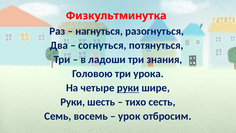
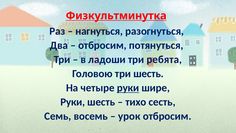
Физкультминутка underline: none -> present
согнуться at (102, 45): согнуться -> отбросим
знания: знания -> ребята
три урока: урока -> шесть
